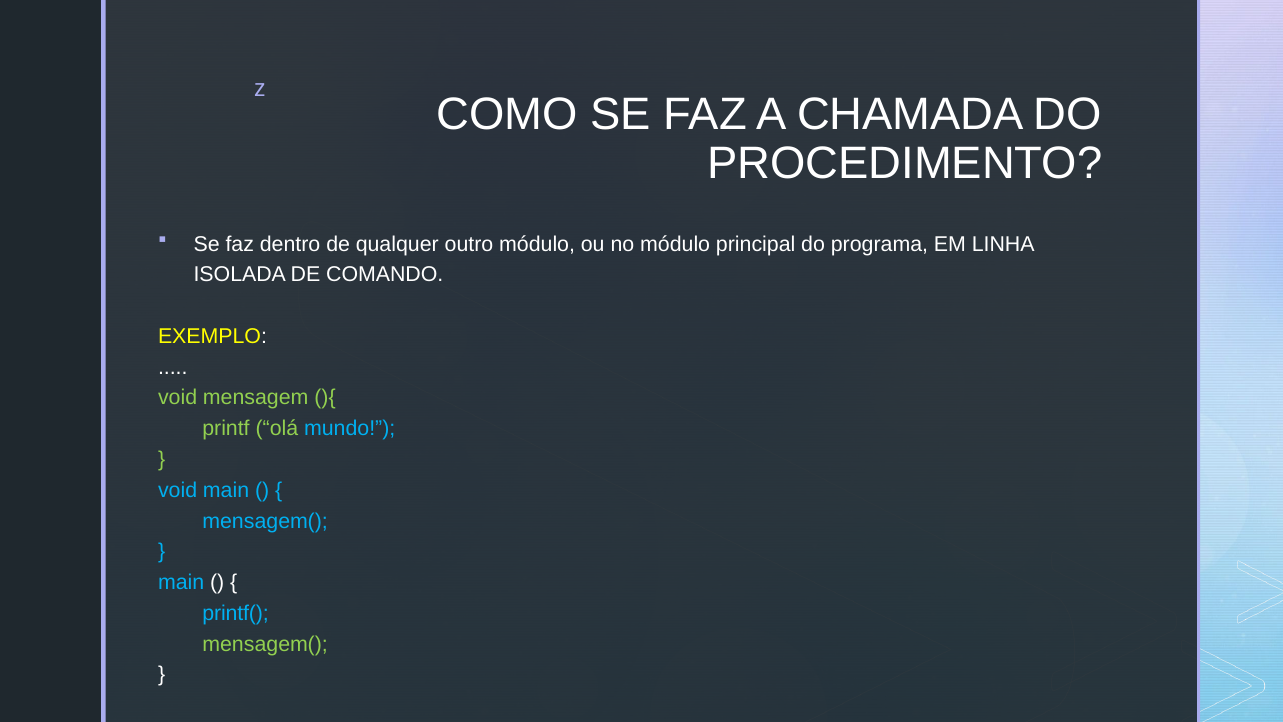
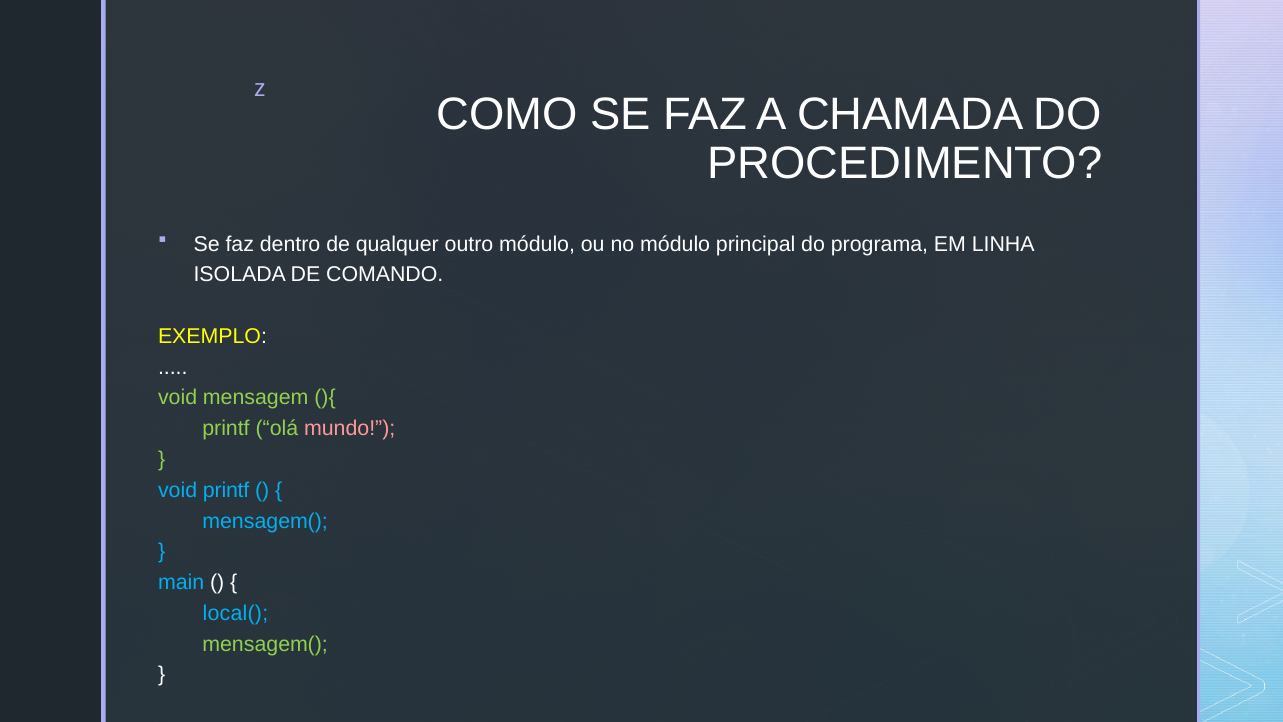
mundo colour: light blue -> pink
void main: main -> printf
printf(: printf( -> local(
